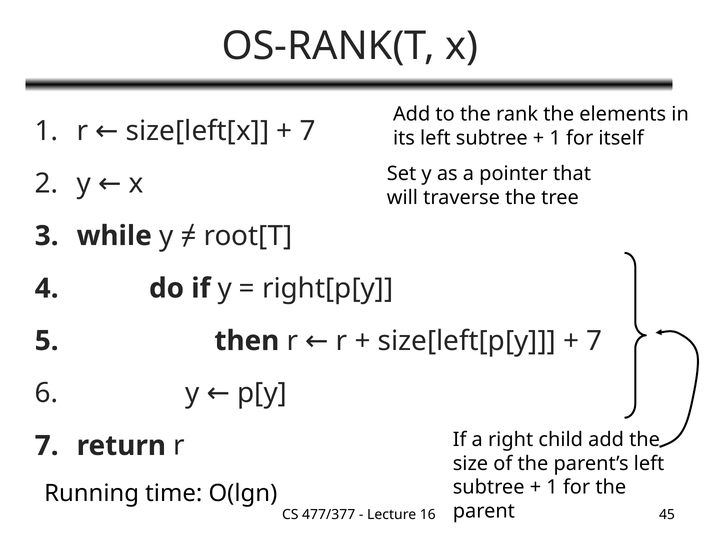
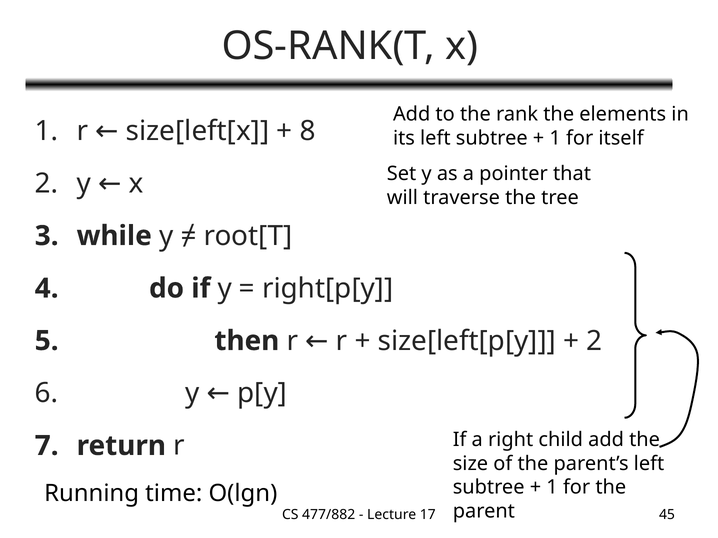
7 at (308, 131): 7 -> 8
7 at (594, 341): 7 -> 2
477/377: 477/377 -> 477/882
16: 16 -> 17
